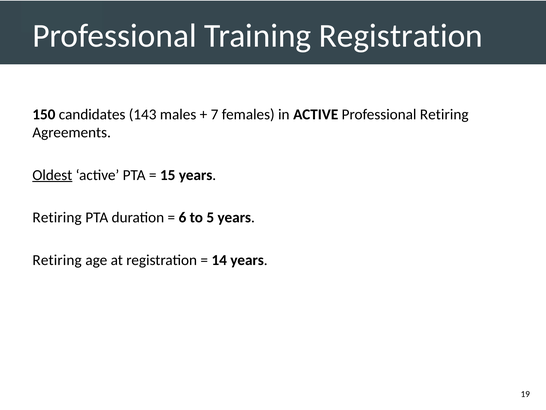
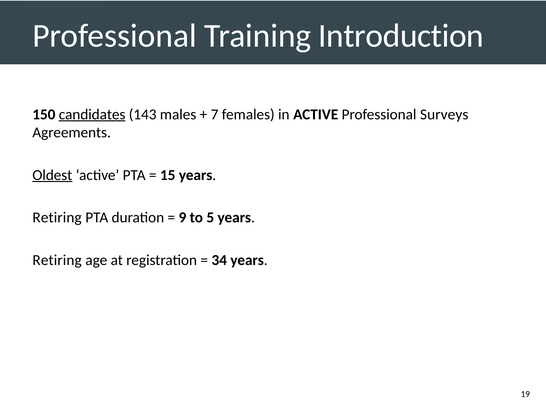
Training Registration: Registration -> Introduction
candidates underline: none -> present
Professional Retiring: Retiring -> Surveys
6: 6 -> 9
14: 14 -> 34
